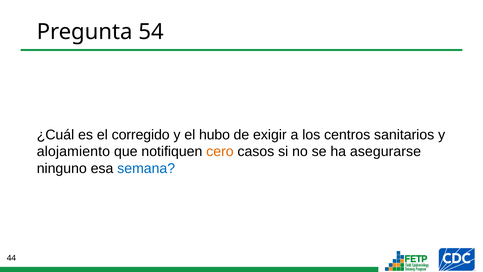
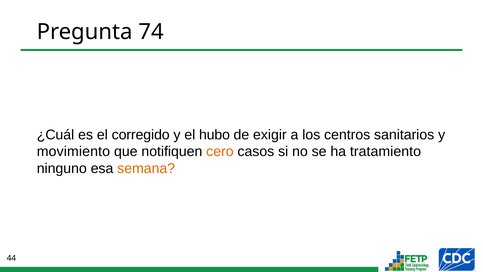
54: 54 -> 74
alojamiento: alojamiento -> movimiento
asegurarse: asegurarse -> tratamiento
semana colour: blue -> orange
